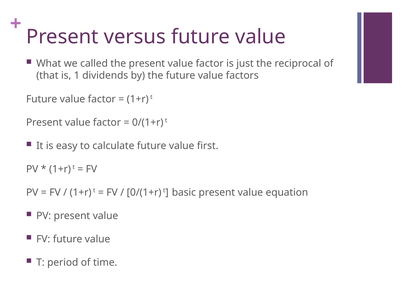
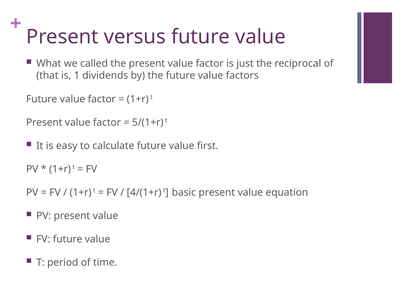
0/(1+r at (148, 123): 0/(1+r -> 5/(1+r
0/(1+r at (144, 193): 0/(1+r -> 4/(1+r
